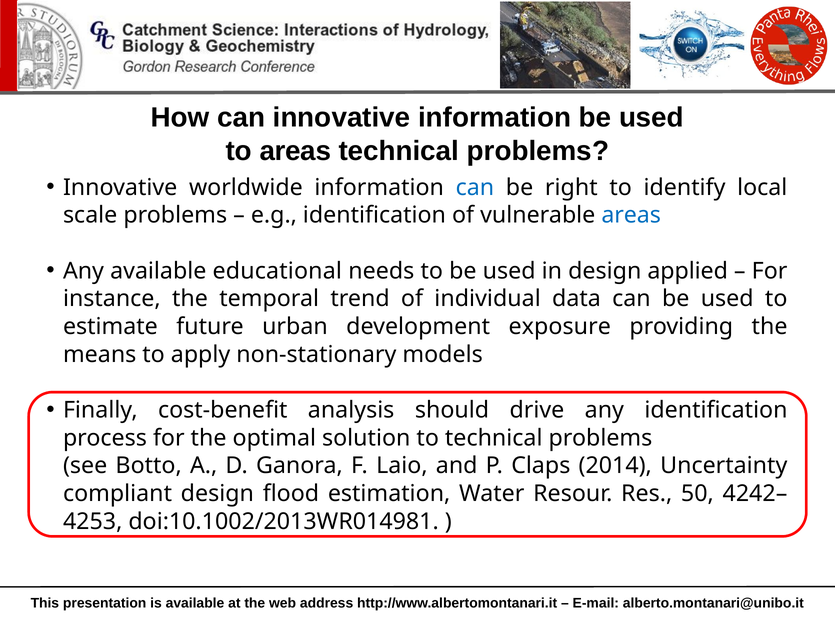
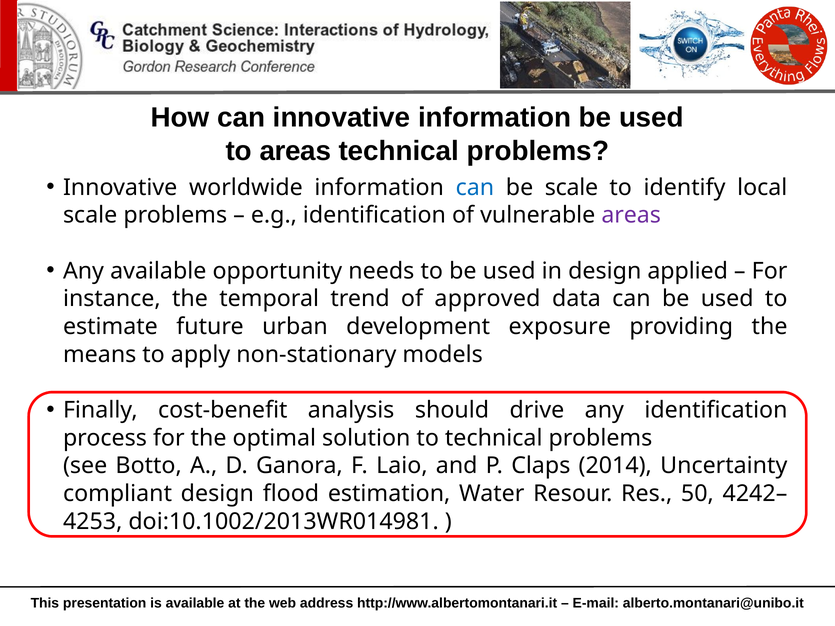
be right: right -> scale
areas at (631, 215) colour: blue -> purple
educational: educational -> opportunity
individual: individual -> approved
